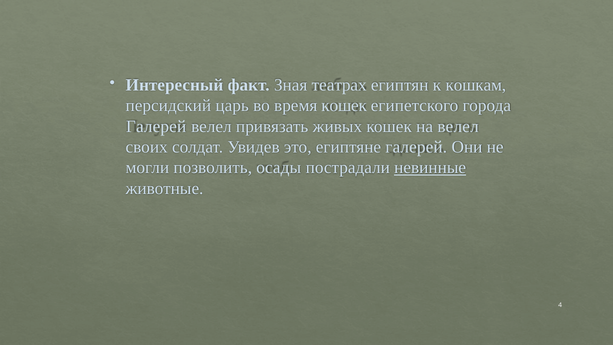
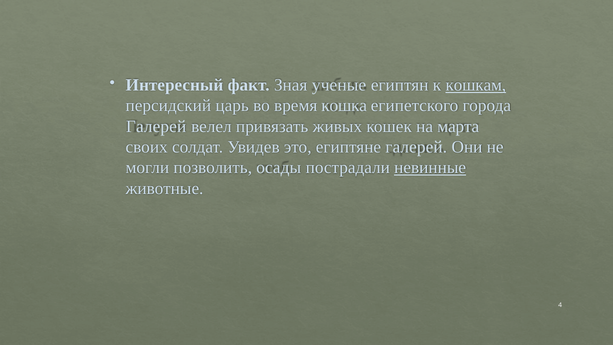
театрах: театрах -> ученые
кошкам underline: none -> present
время кошек: кошек -> кошка
на велел: велел -> марта
